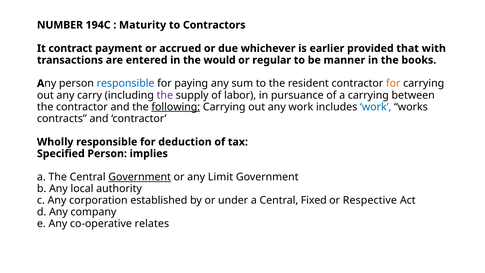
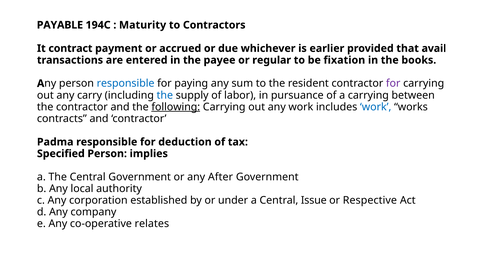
NUMBER: NUMBER -> PAYABLE
with: with -> avail
would: would -> payee
manner: manner -> fixation
for at (393, 83) colour: orange -> purple
the at (165, 95) colour: purple -> blue
Wholly: Wholly -> Padma
Government at (140, 177) underline: present -> none
Limit: Limit -> After
Fixed: Fixed -> Issue
